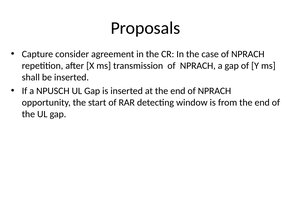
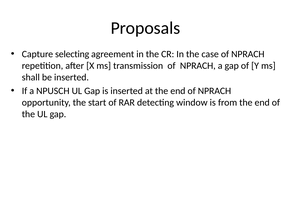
consider: consider -> selecting
